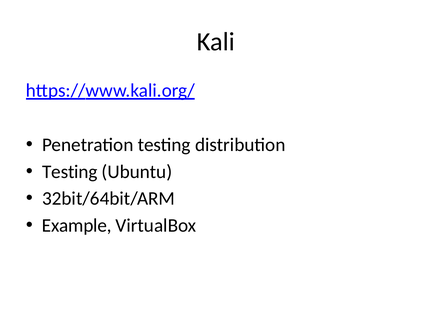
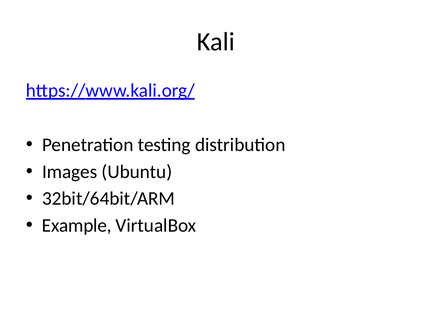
Testing at (70, 172): Testing -> Images
